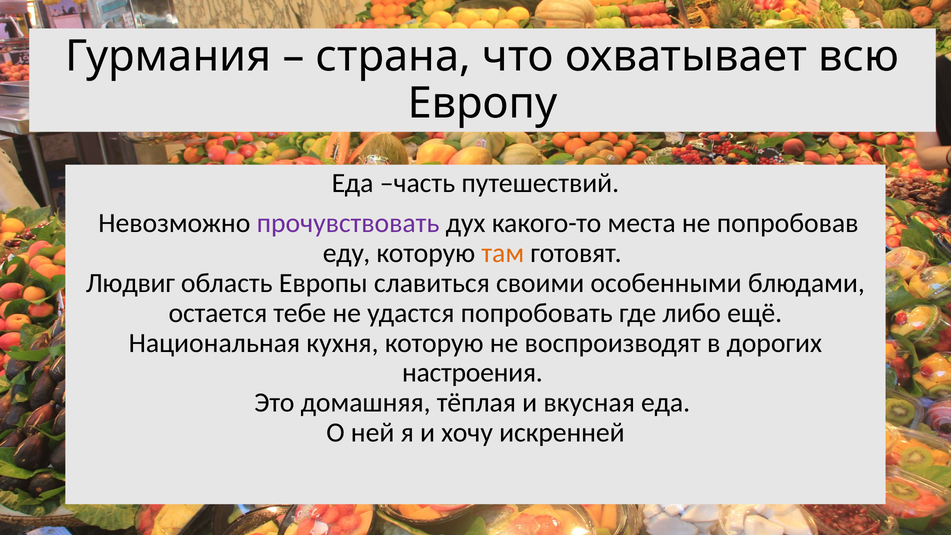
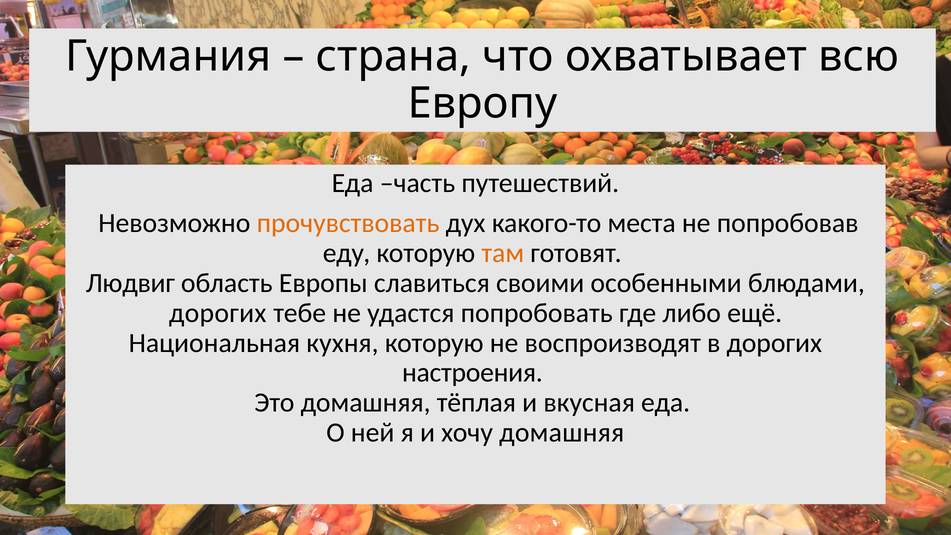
прочувствовать colour: purple -> orange
остается at (218, 313): остается -> дорогих
хочу искренней: искренней -> домашняя
